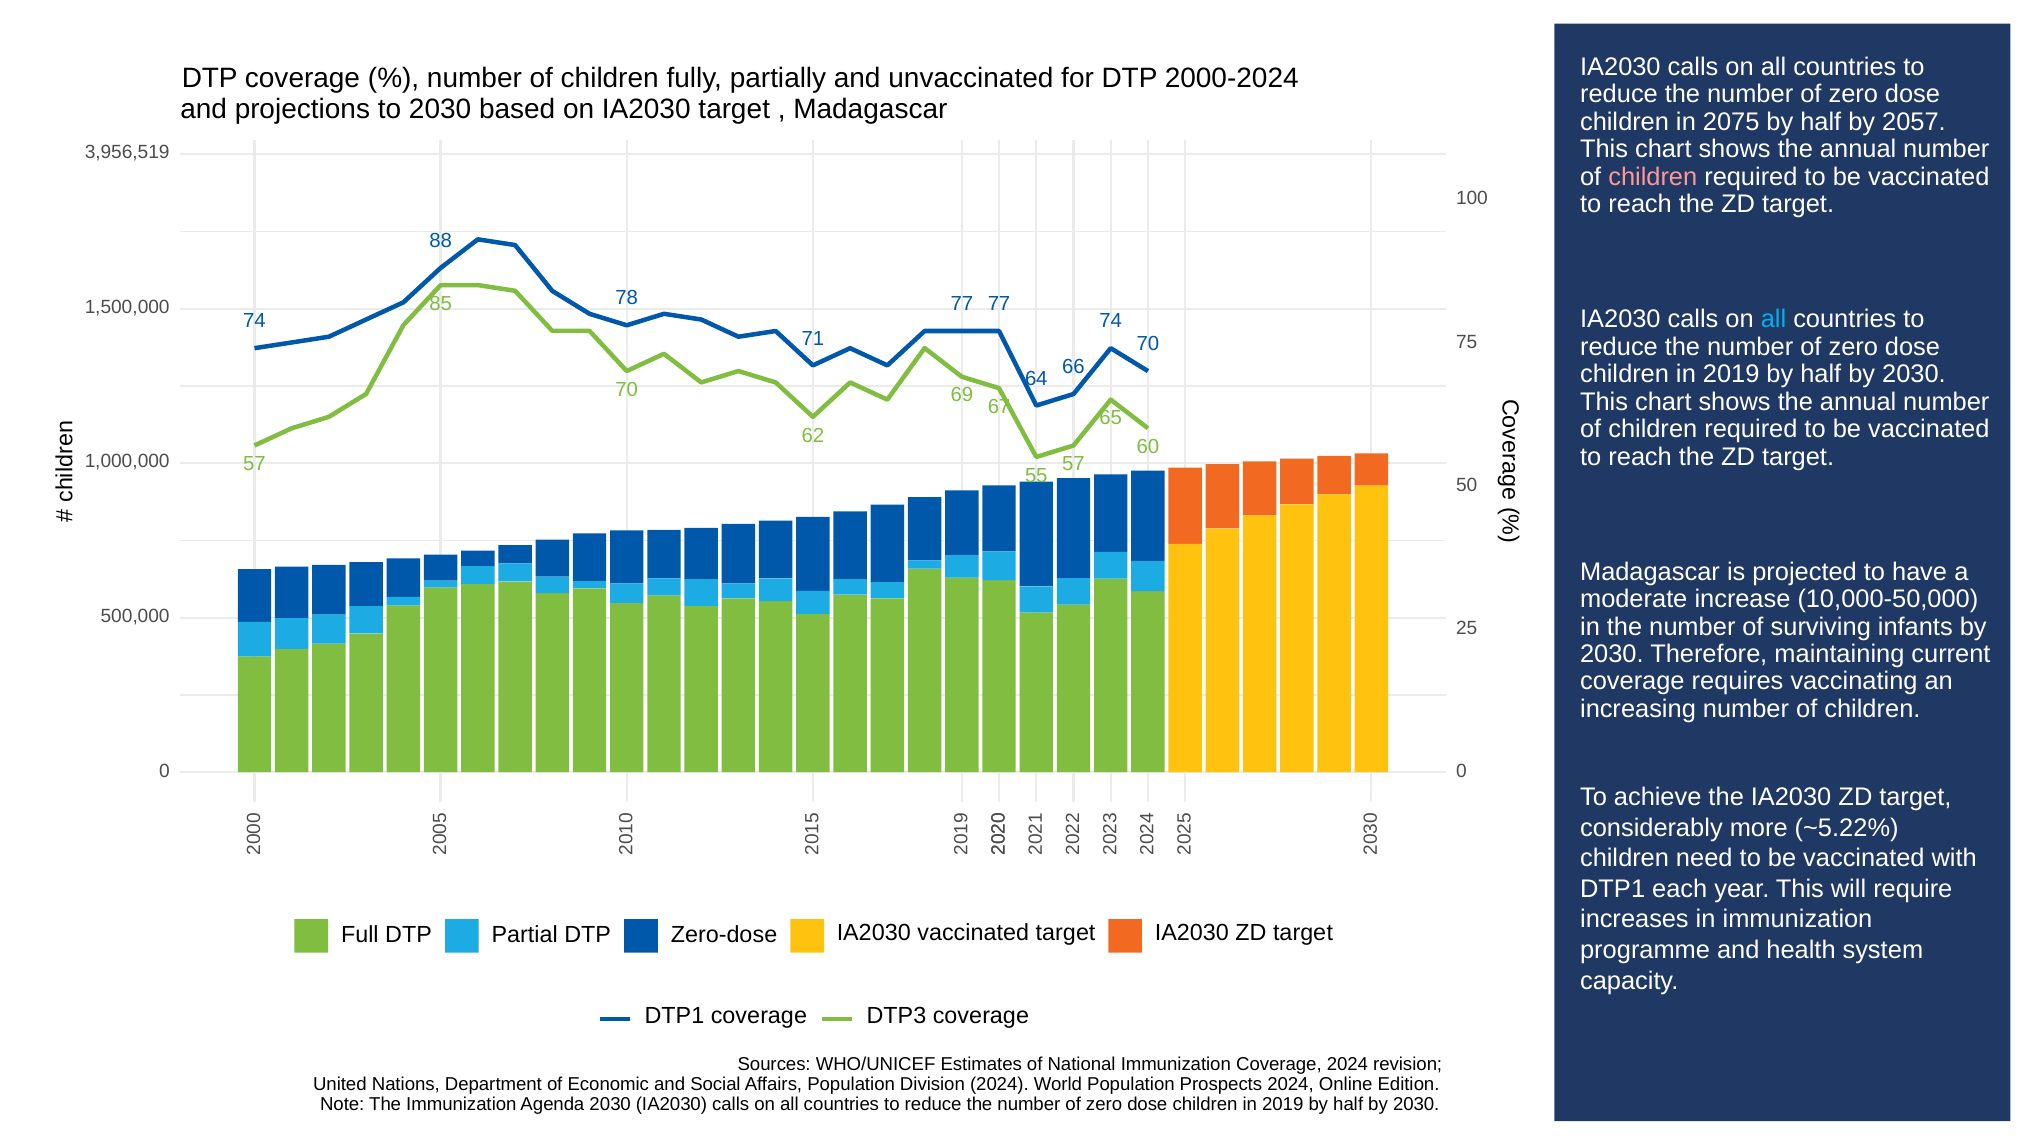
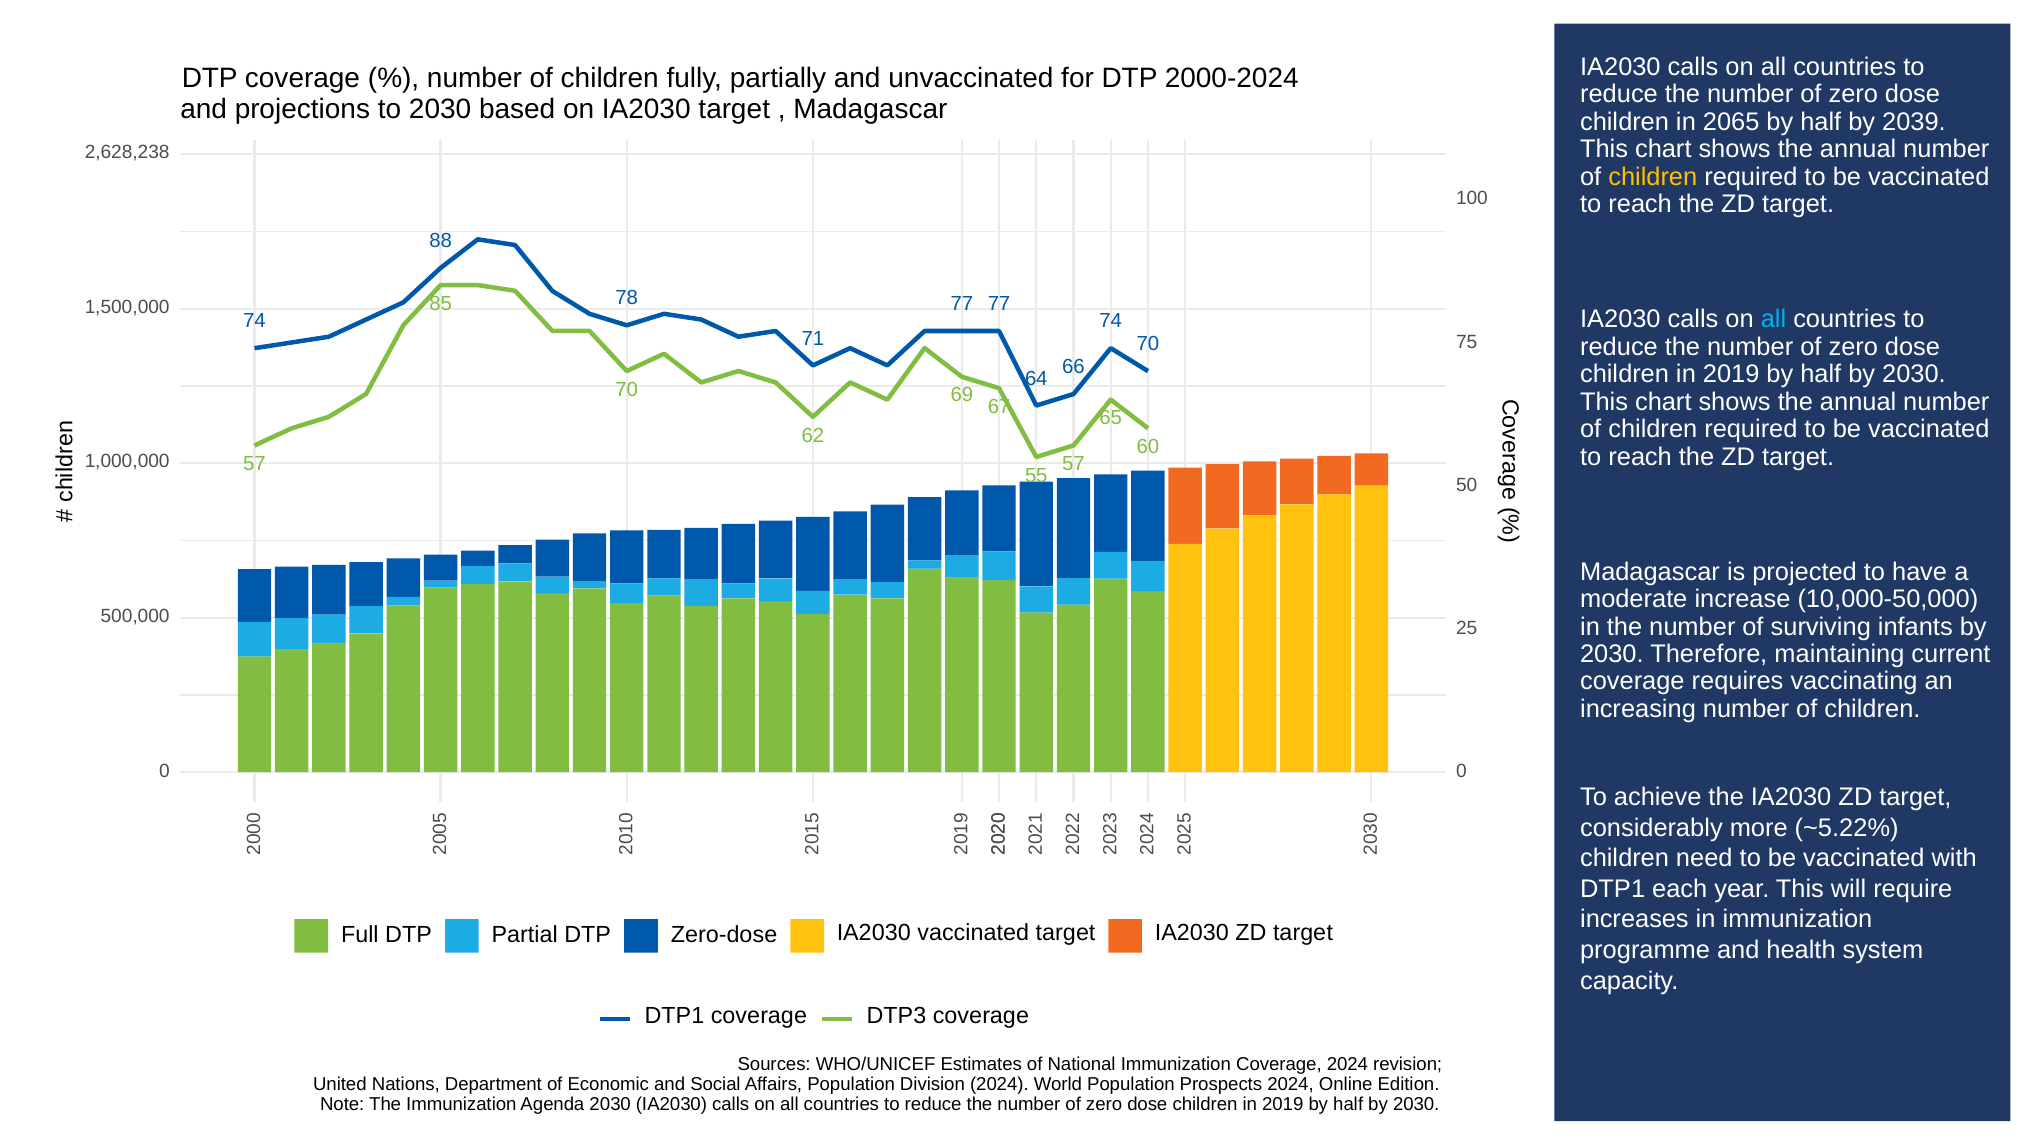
2075: 2075 -> 2065
2057: 2057 -> 2039
3,956,519: 3,956,519 -> 2,628,238
children at (1653, 177) colour: pink -> yellow
